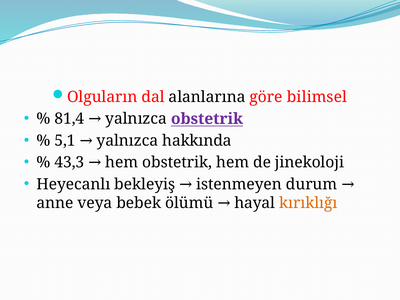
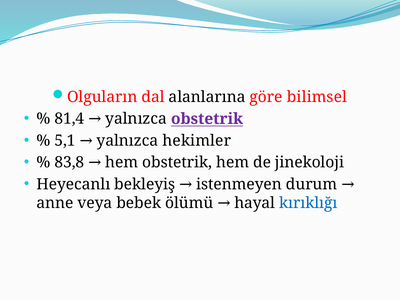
hakkında: hakkında -> hekimler
43,3: 43,3 -> 83,8
kırıklığı colour: orange -> blue
